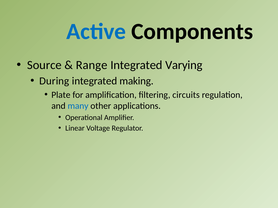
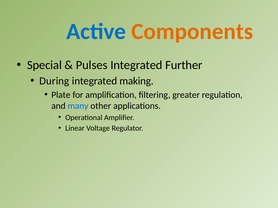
Components colour: black -> orange
Source: Source -> Special
Range: Range -> Pulses
Varying: Varying -> Further
circuits: circuits -> greater
